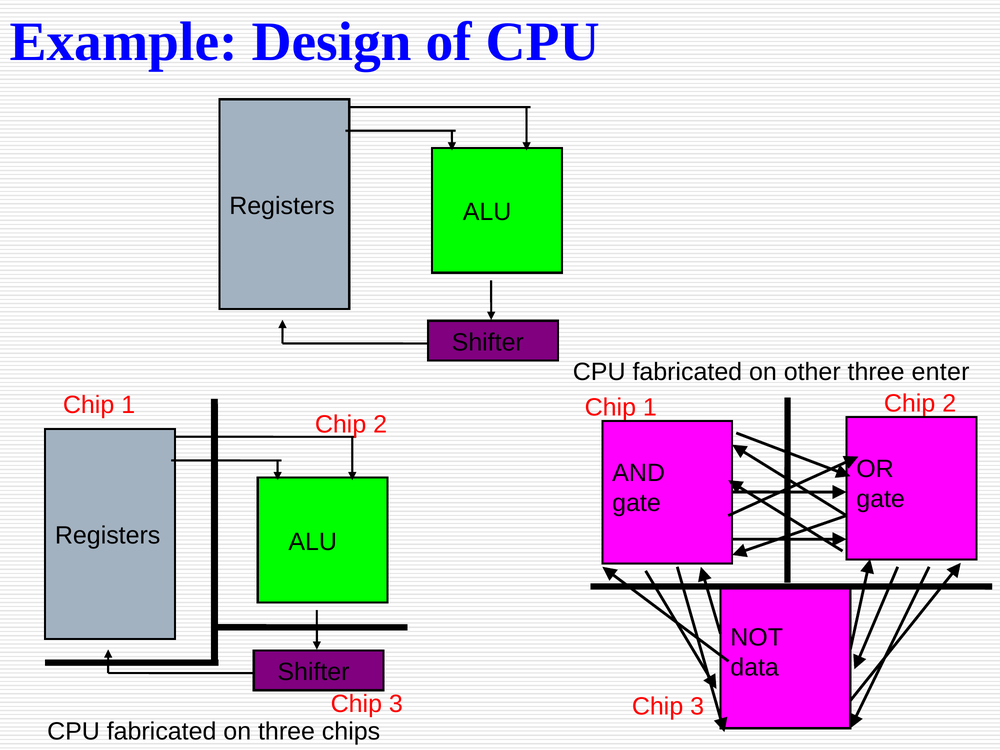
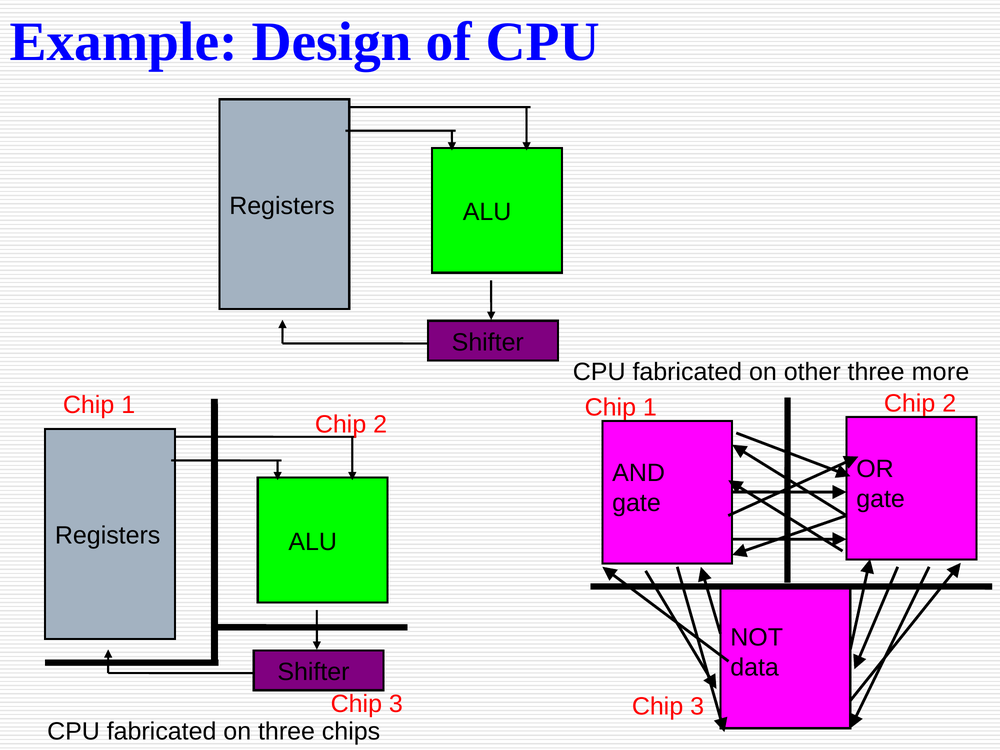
enter: enter -> more
